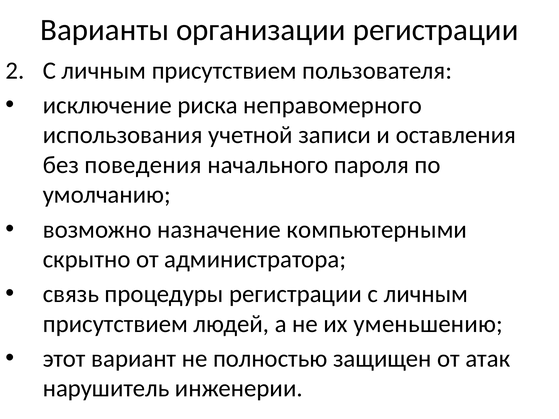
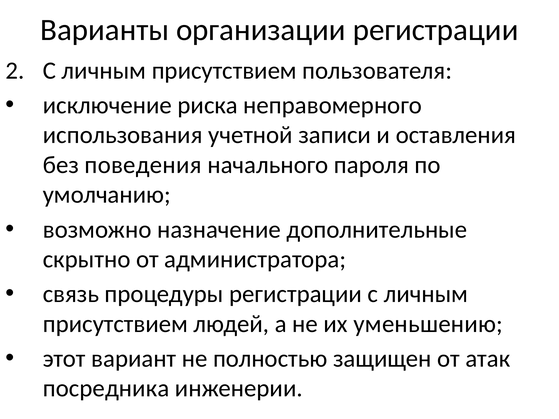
компьютерными: компьютерными -> дополнительные
нарушитель: нарушитель -> посредника
